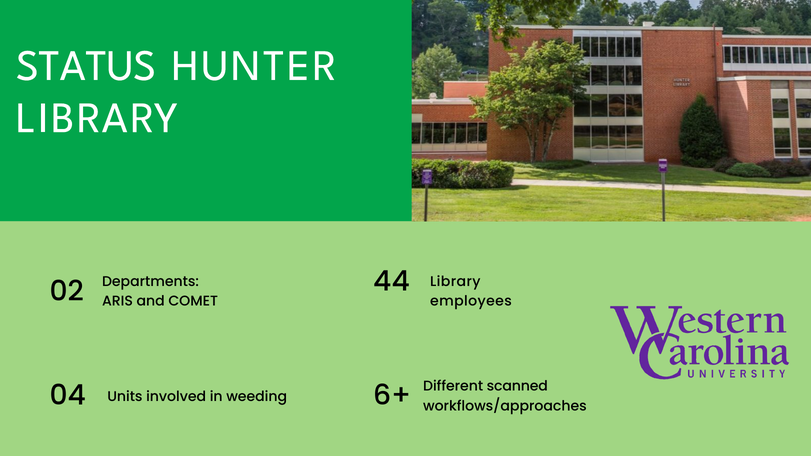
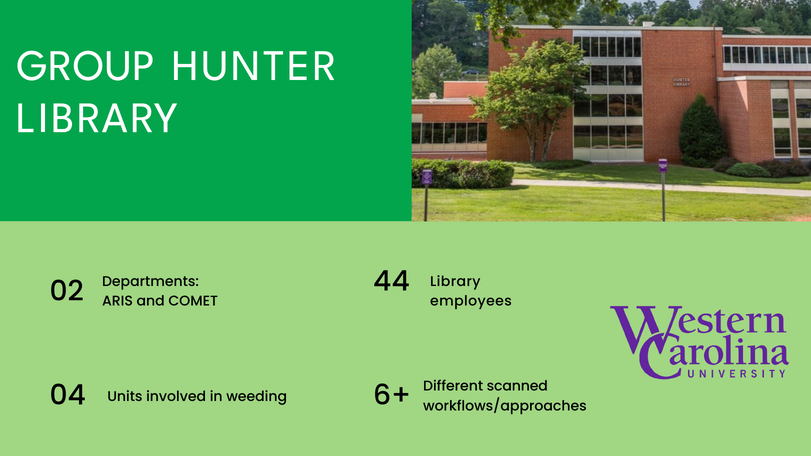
STATUS: STATUS -> GROUP
